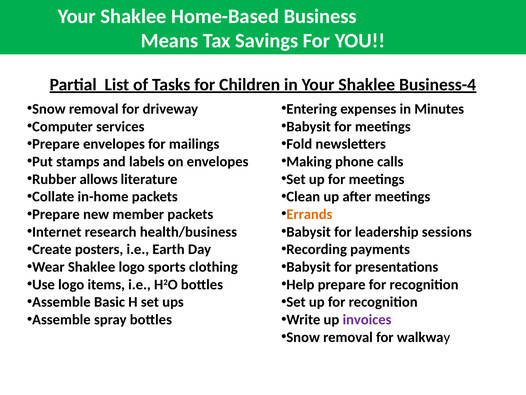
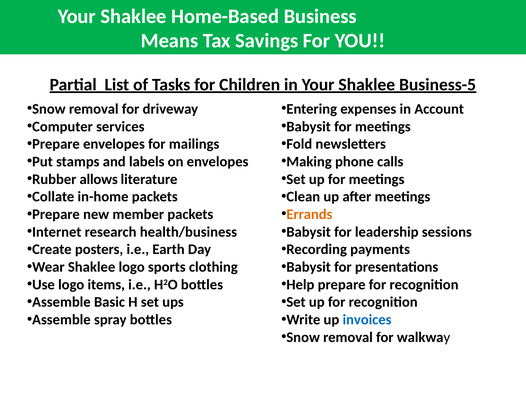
Business-4: Business-4 -> Business-5
Minutes: Minutes -> Account
invoices colour: purple -> blue
